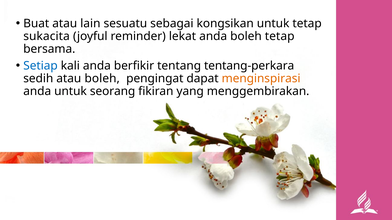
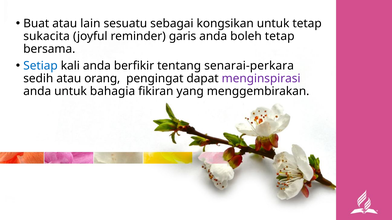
lekat: lekat -> garis
tentang-perkara: tentang-perkara -> senarai-perkara
atau boleh: boleh -> orang
menginspirasi colour: orange -> purple
seorang: seorang -> bahagia
